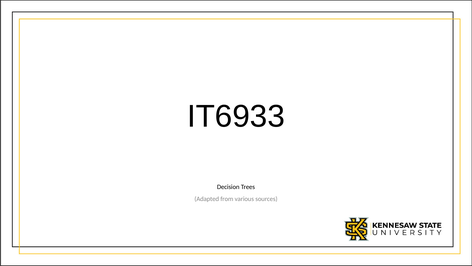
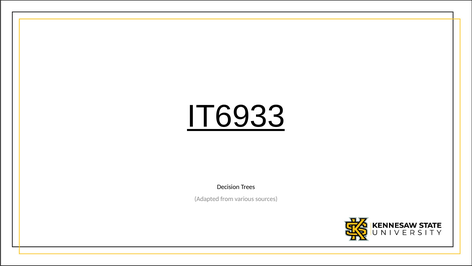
IT6933 underline: none -> present
